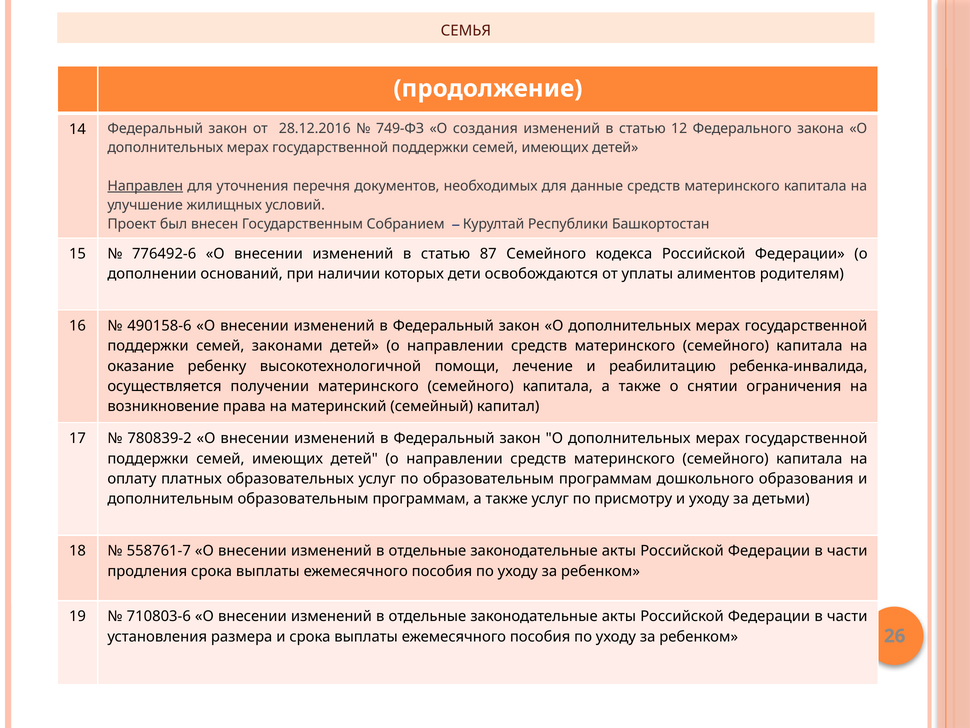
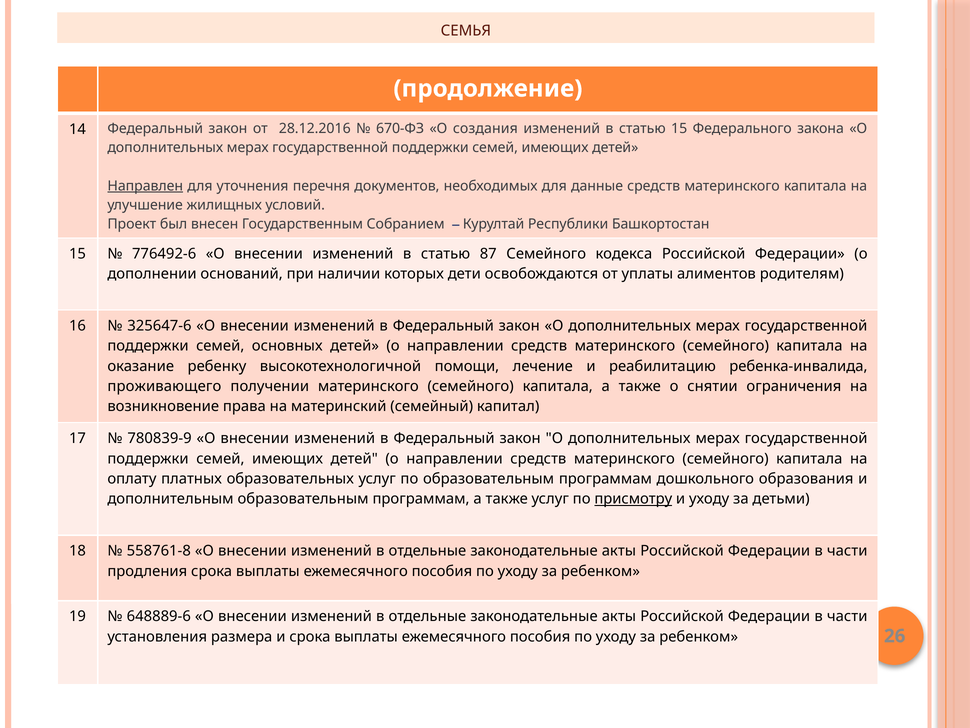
749-ФЗ: 749-ФЗ -> 670-ФЗ
статью 12: 12 -> 15
490158-6: 490158-6 -> 325647-6
законами: законами -> основных
осуществляется: осуществляется -> проживающего
780839-2: 780839-2 -> 780839-9
присмотру underline: none -> present
558761-7: 558761-7 -> 558761-8
710803-6: 710803-6 -> 648889-6
